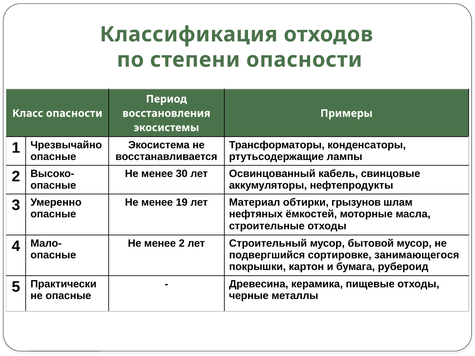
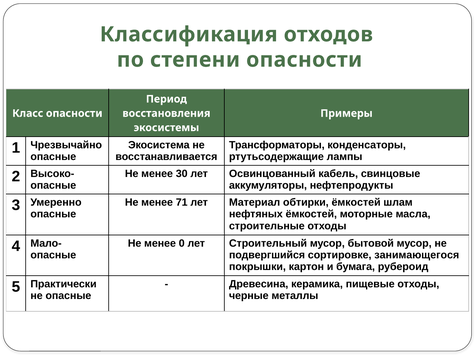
19: 19 -> 71
обтирки грызунов: грызунов -> ёмкостей
менее 2: 2 -> 0
